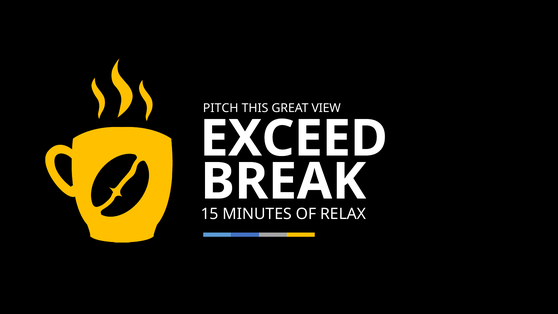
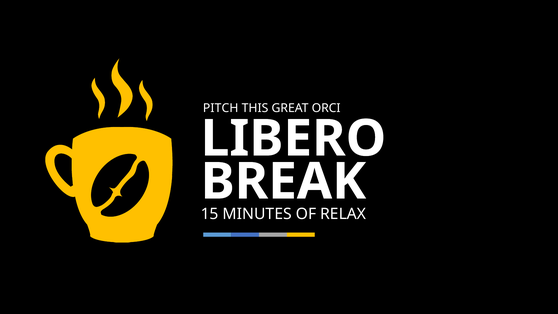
VIEW: VIEW -> ORCI
EXCEED: EXCEED -> LIBERO
